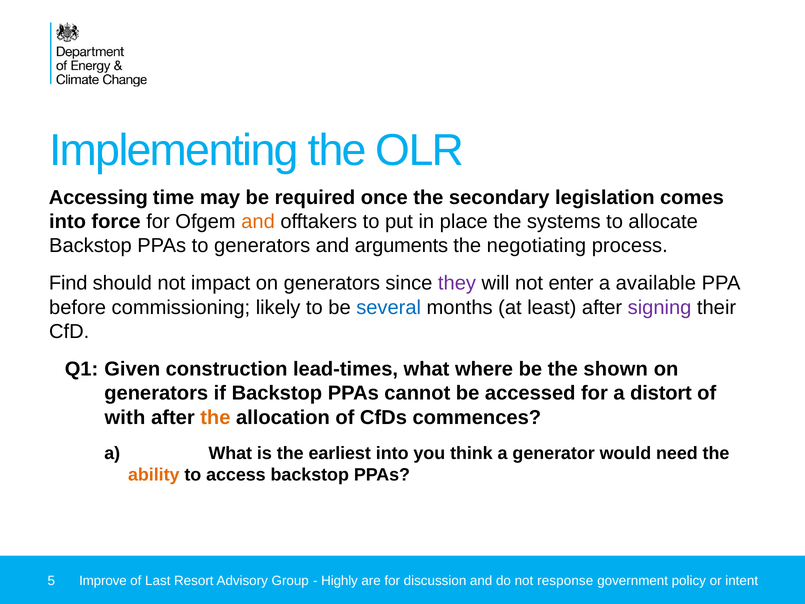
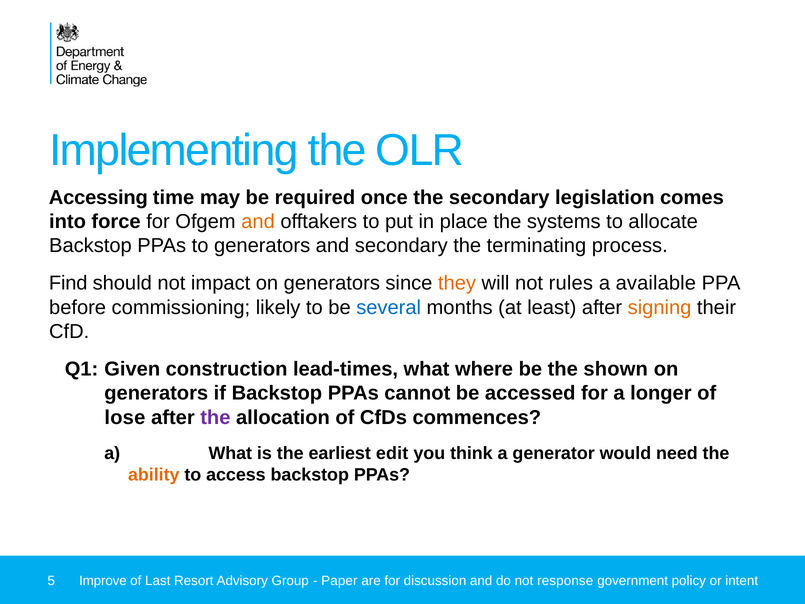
and arguments: arguments -> secondary
negotiating: negotiating -> terminating
they colour: purple -> orange
enter: enter -> rules
signing colour: purple -> orange
distort: distort -> longer
with: with -> lose
the at (215, 417) colour: orange -> purple
earliest into: into -> edit
Highly: Highly -> Paper
